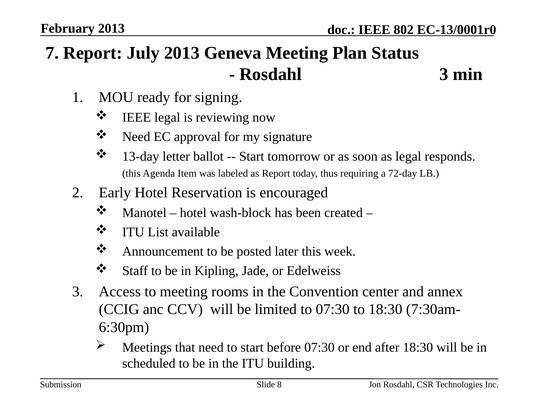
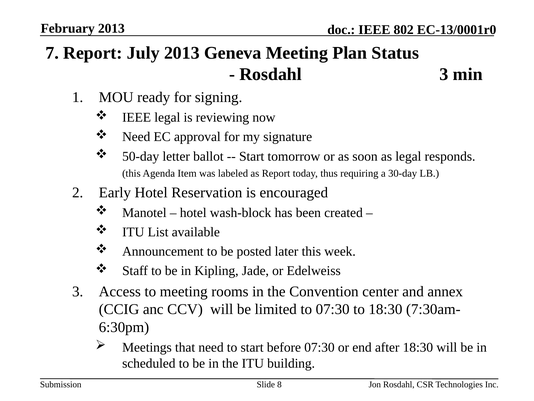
13-day: 13-day -> 50-day
72-day: 72-day -> 30-day
